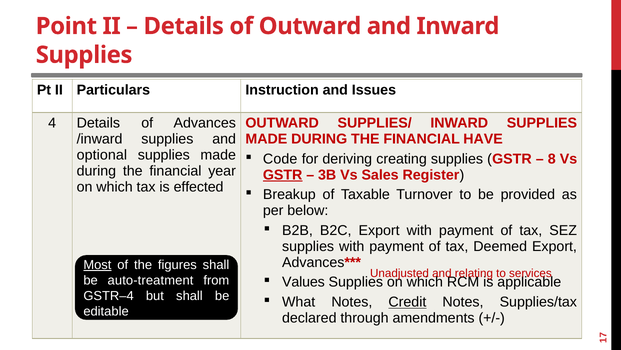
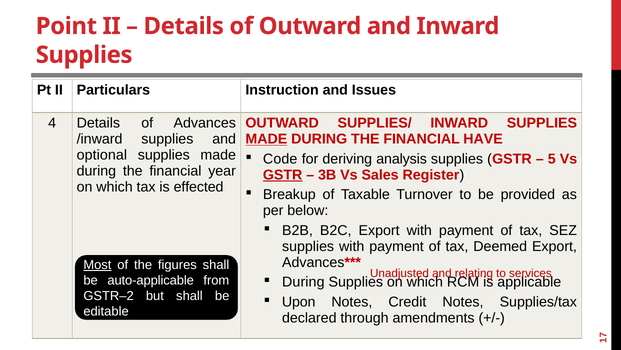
MADE at (266, 139) underline: none -> present
creating: creating -> analysis
8: 8 -> 5
auto-treatment: auto-treatment -> auto-applicable
Values at (303, 282): Values -> During
GSTR–4: GSTR–4 -> GSTR–2
What: What -> Upon
Credit underline: present -> none
